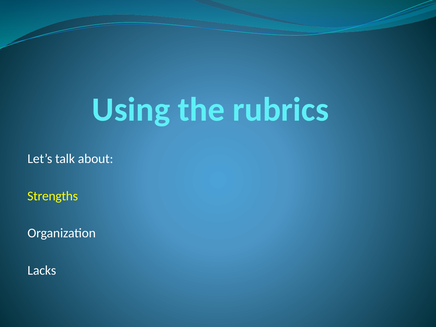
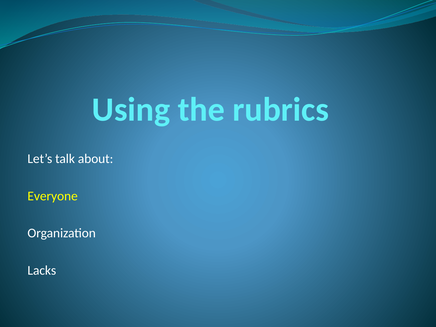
Strengths: Strengths -> Everyone
